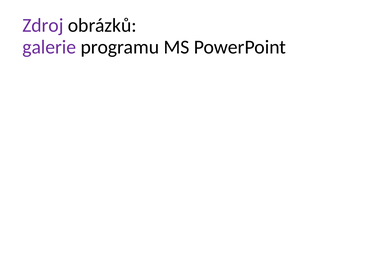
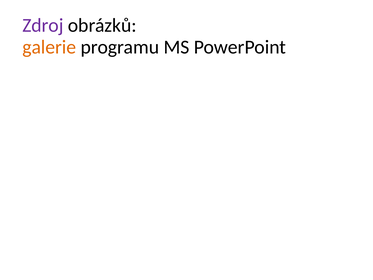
galerie colour: purple -> orange
